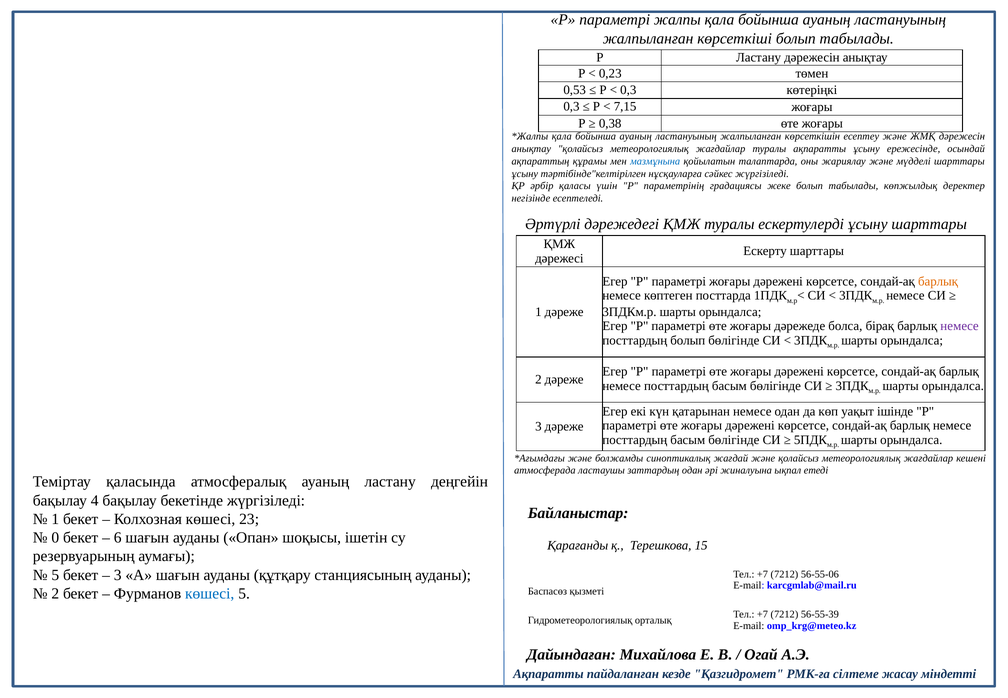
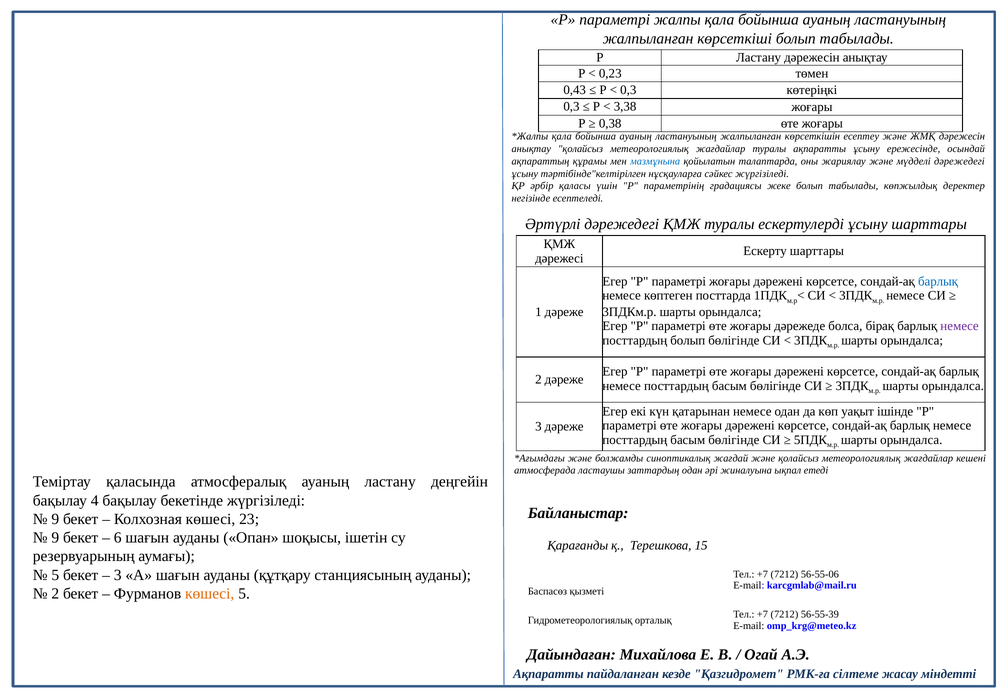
0,53: 0,53 -> 0,43
7,15: 7,15 -> 3,38
мүдделі шарттары: шарттары -> дәрежедегі
барлық at (938, 281) colour: orange -> blue
1 at (55, 519): 1 -> 9
0 at (55, 538): 0 -> 9
көшесі at (210, 593) colour: blue -> orange
